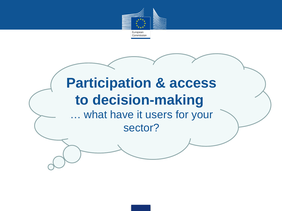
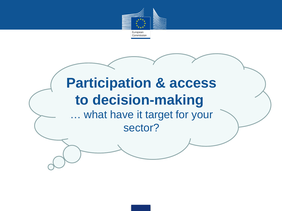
users: users -> target
